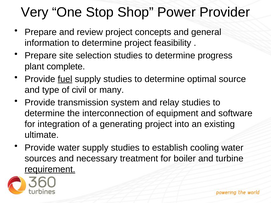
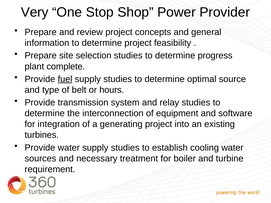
civil: civil -> belt
many: many -> hours
ultimate: ultimate -> turbines
requirement underline: present -> none
